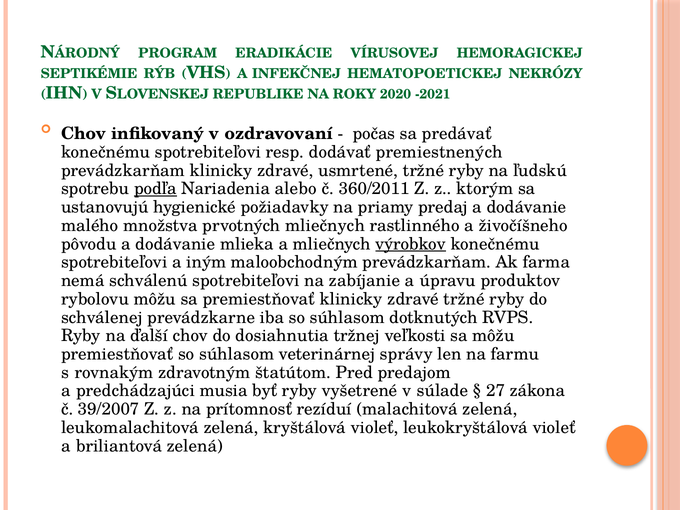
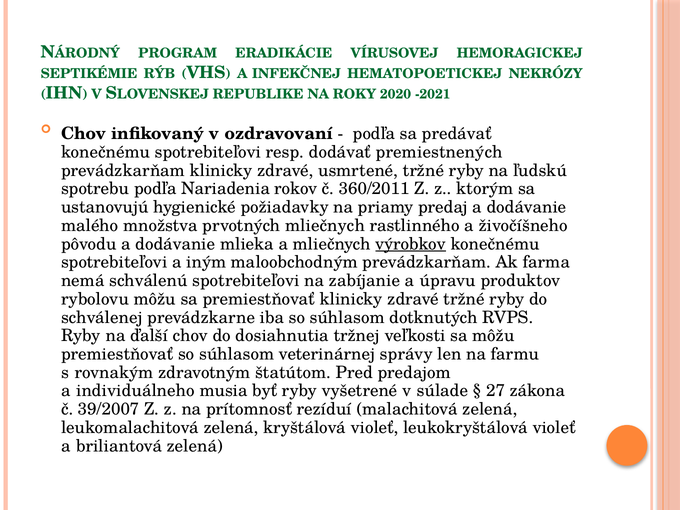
počas at (374, 134): počas -> podľa
podľa at (155, 189) underline: present -> none
alebo: alebo -> rokov
predchádzajúci: predchádzajúci -> individuálneho
